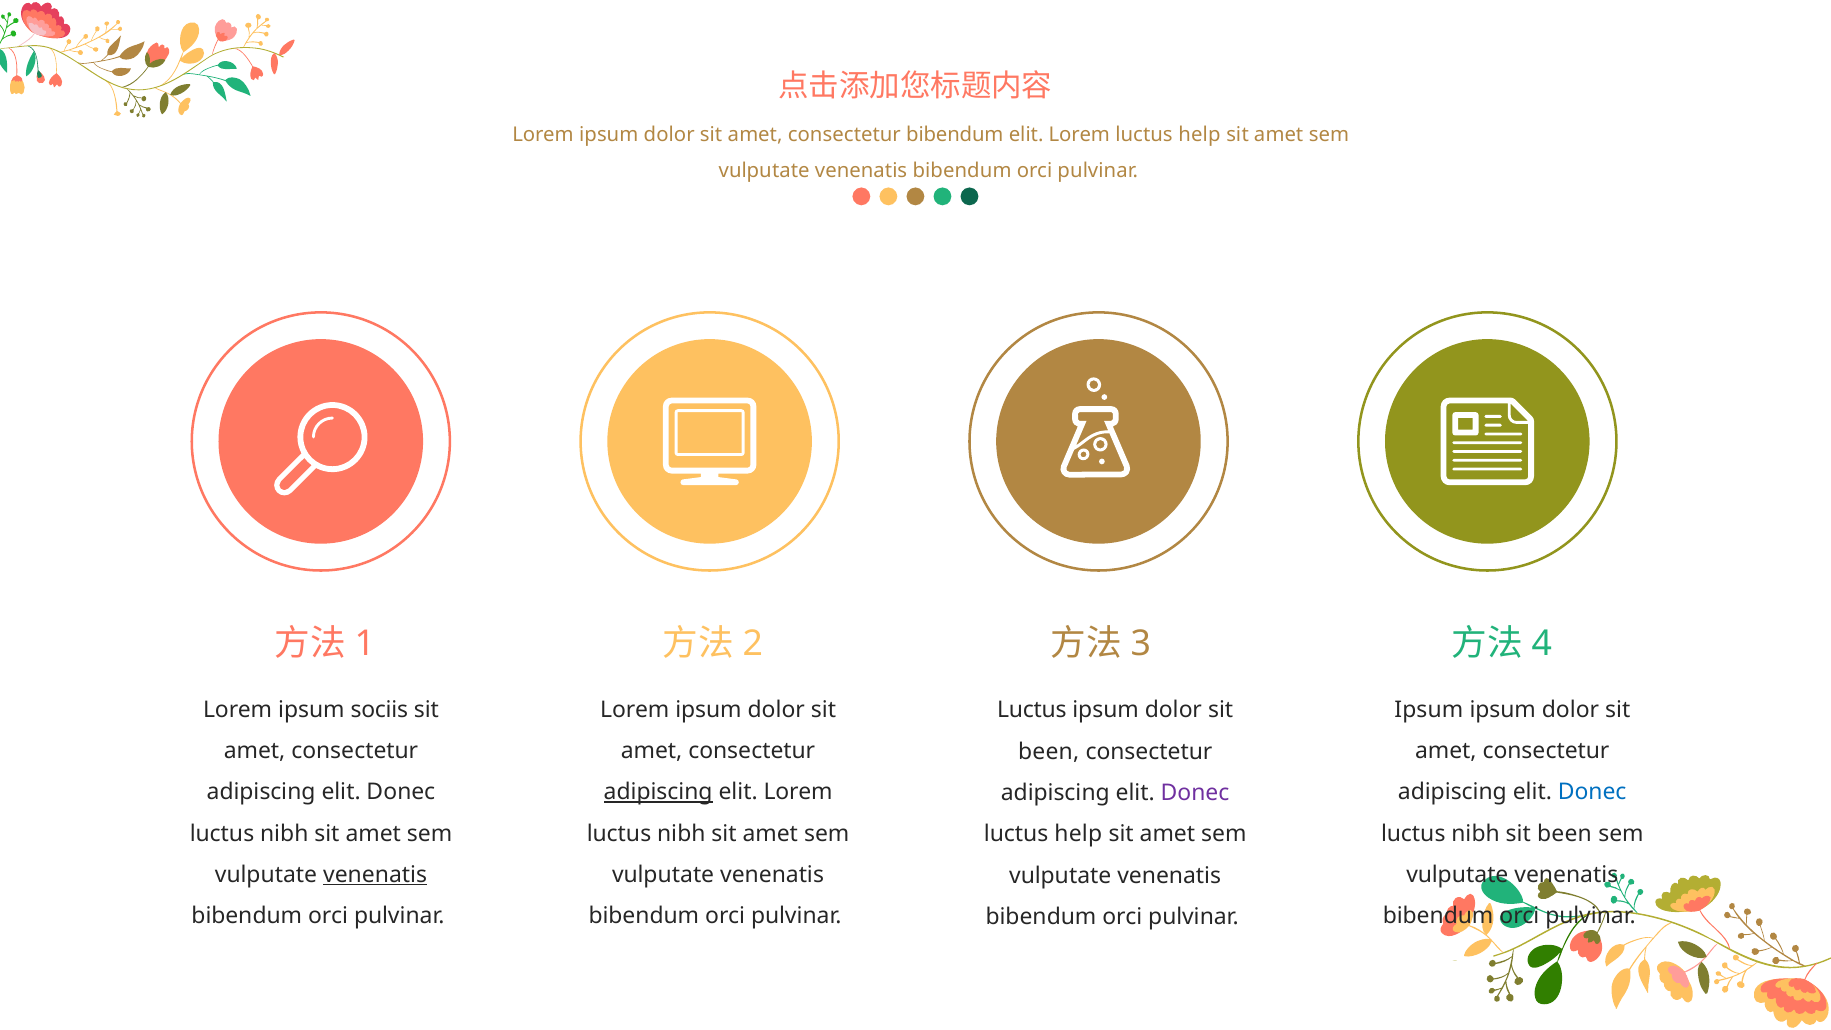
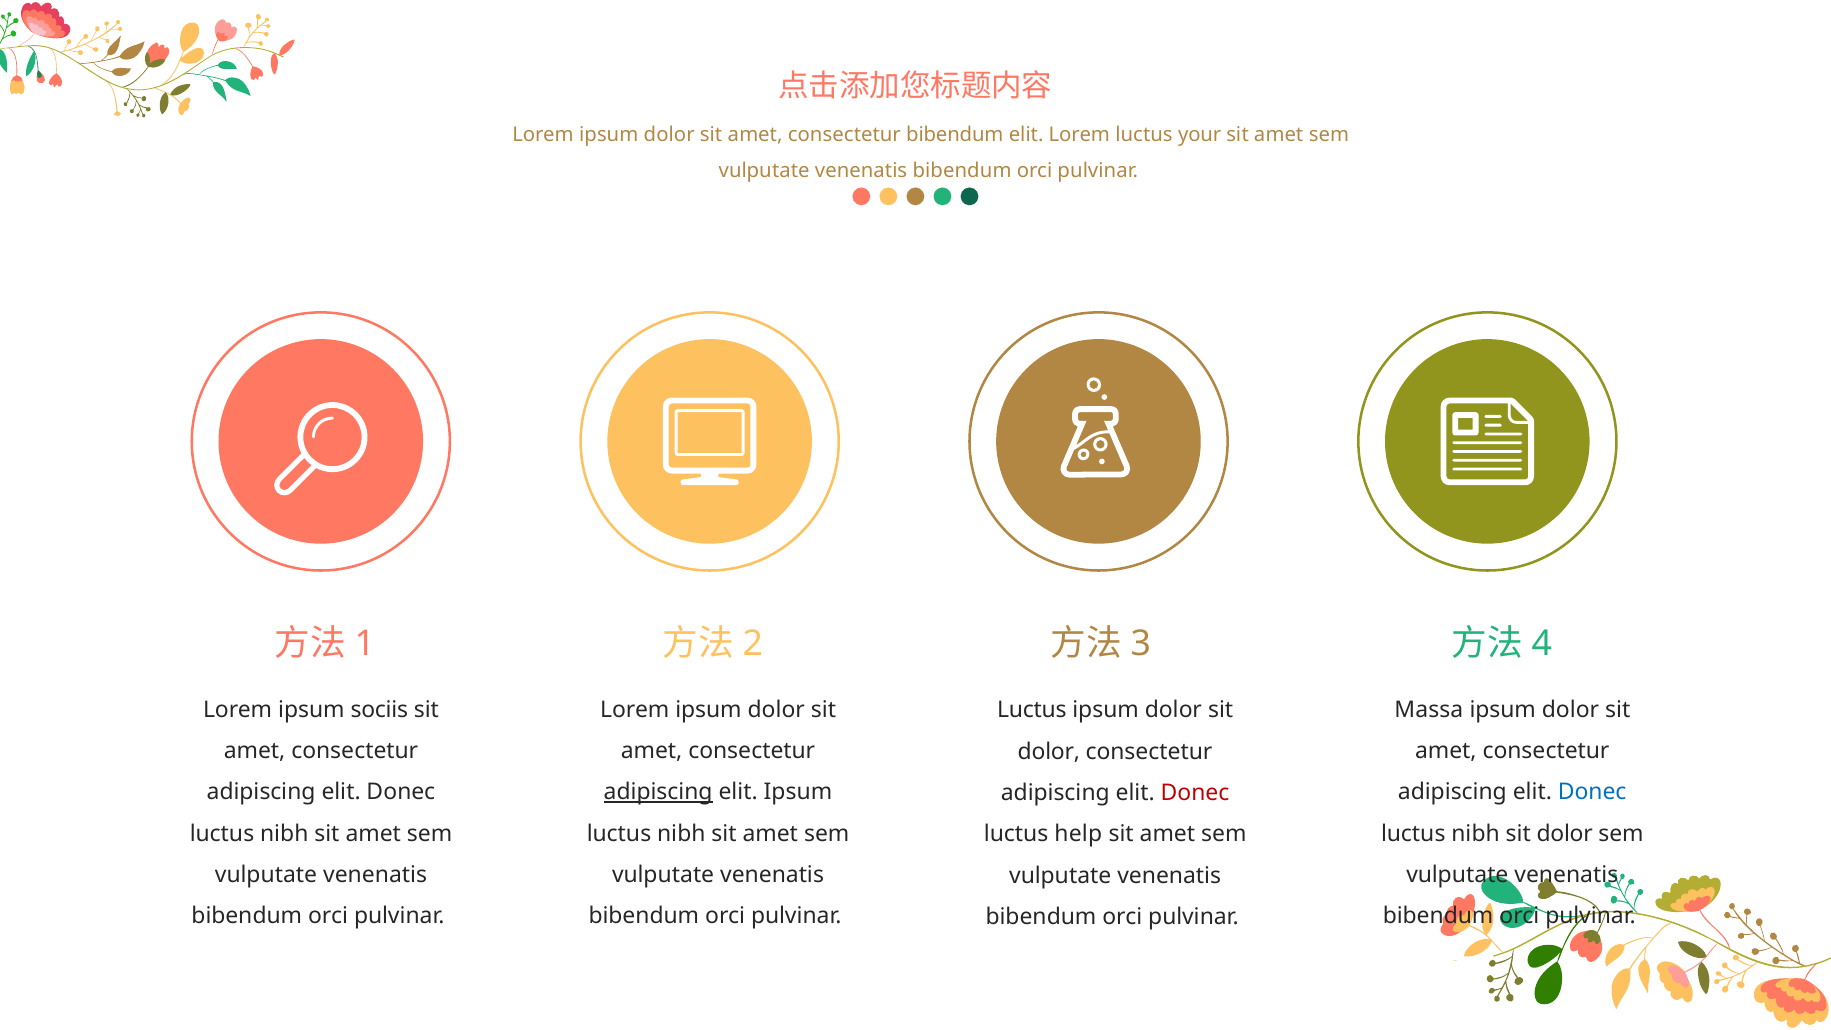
help at (1199, 135): help -> your
Ipsum at (1429, 710): Ipsum -> Massa
been at (1049, 752): been -> dolor
Lorem at (798, 792): Lorem -> Ipsum
Donec at (1195, 793) colour: purple -> red
nibh sit been: been -> dolor
venenatis at (375, 875) underline: present -> none
